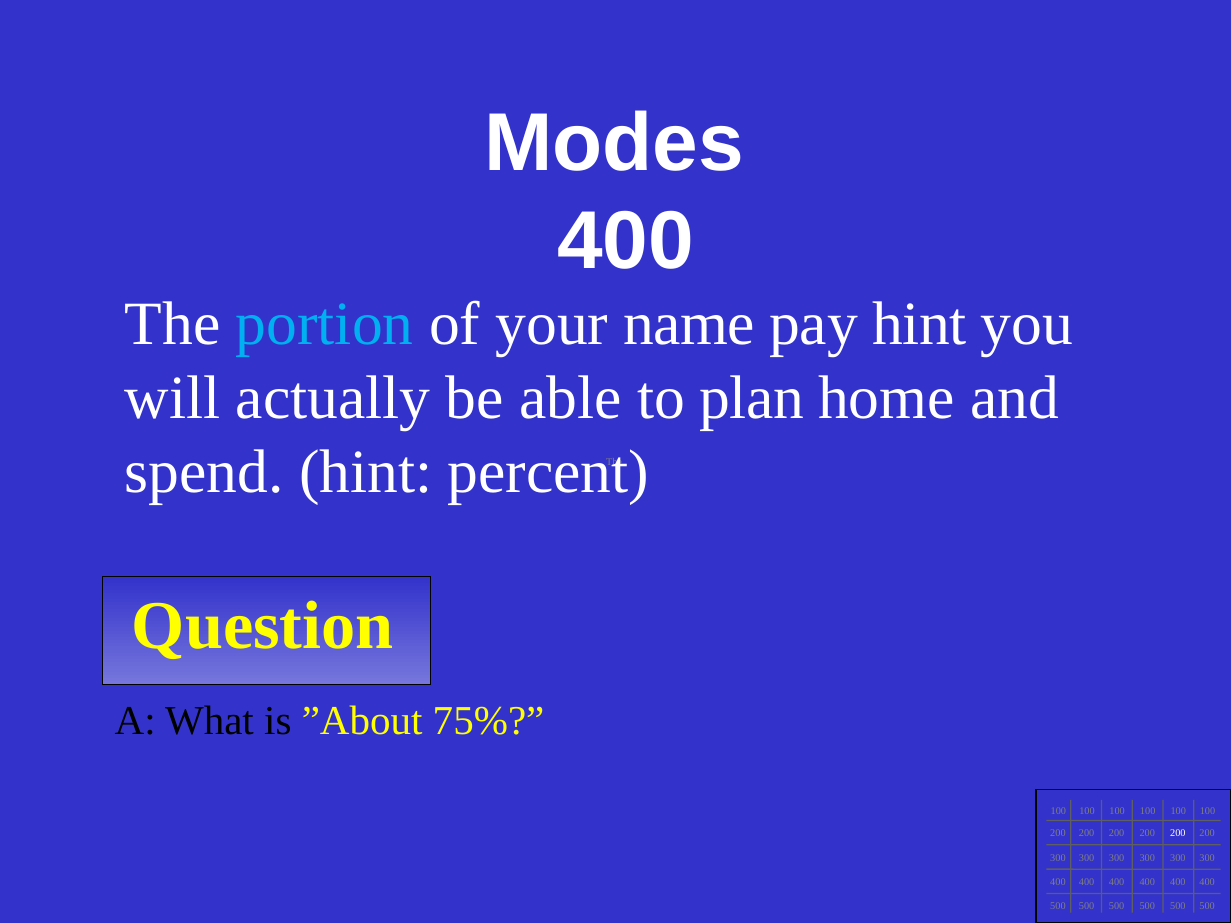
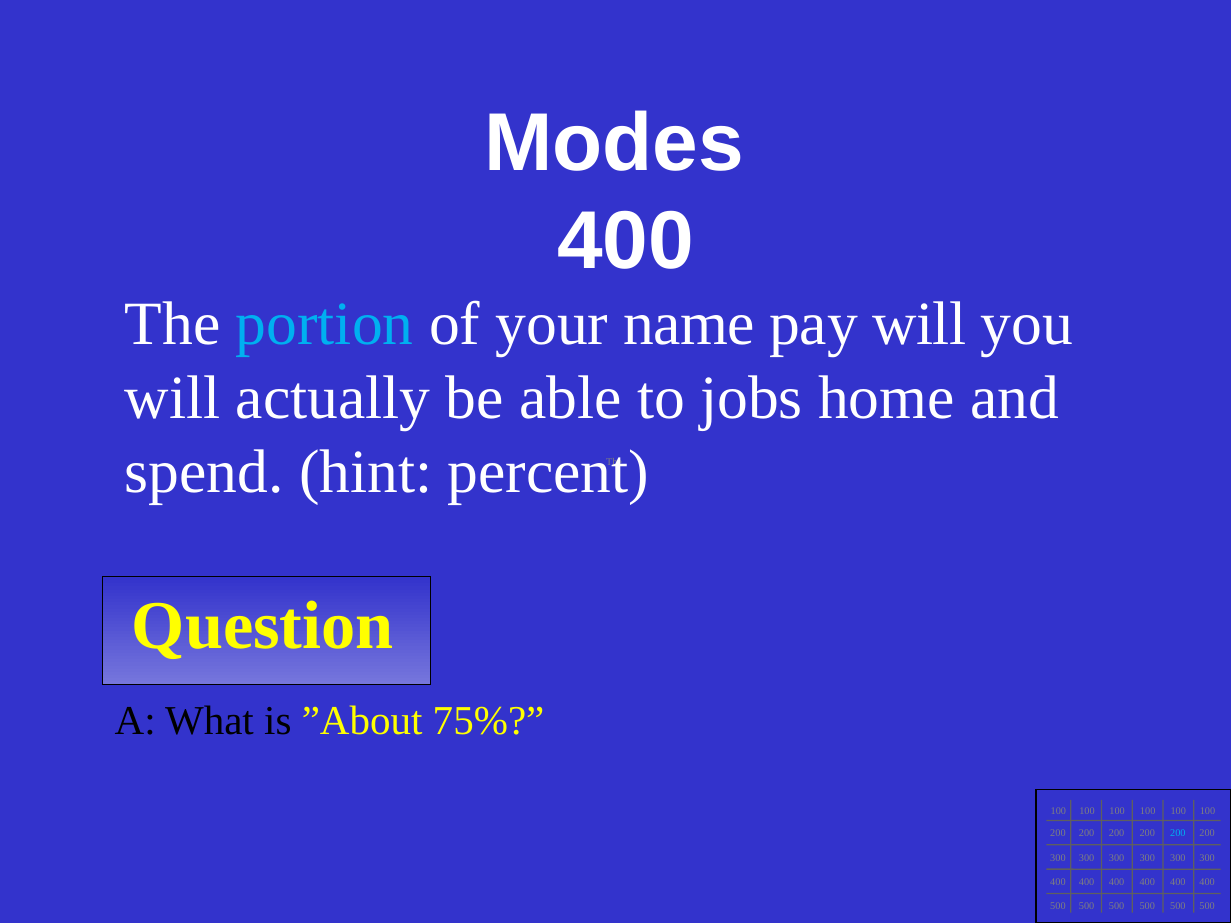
pay hint: hint -> will
plan: plan -> jobs
200 at (1178, 833) colour: white -> light blue
